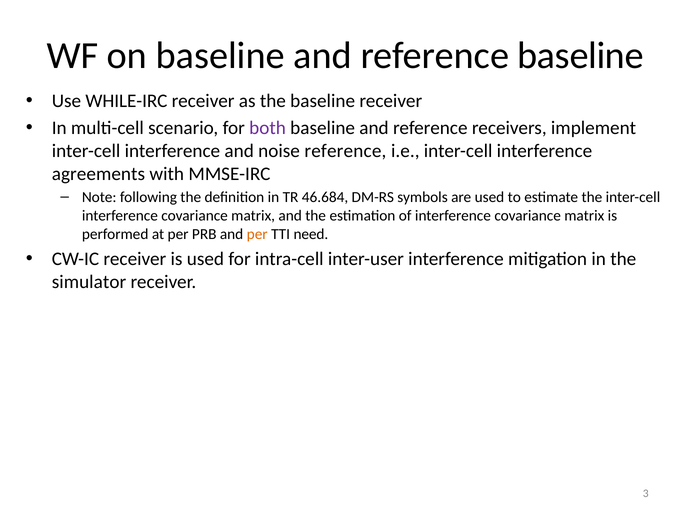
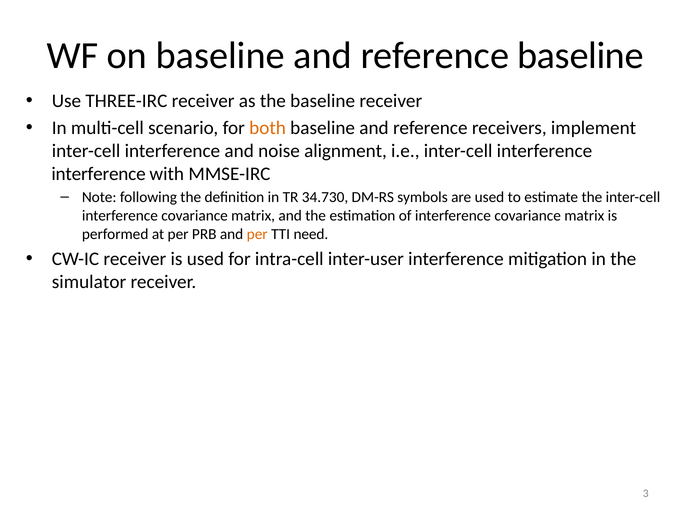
WHILE-IRC: WHILE-IRC -> THREE-IRC
both colour: purple -> orange
noise reference: reference -> alignment
agreements at (98, 174): agreements -> interference
46.684: 46.684 -> 34.730
